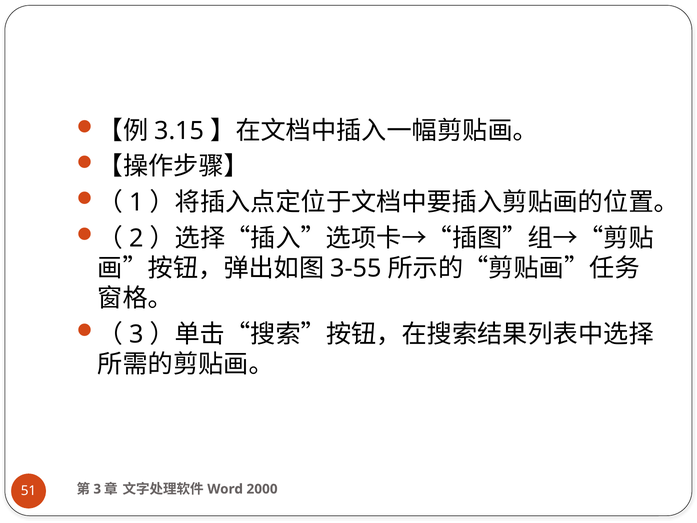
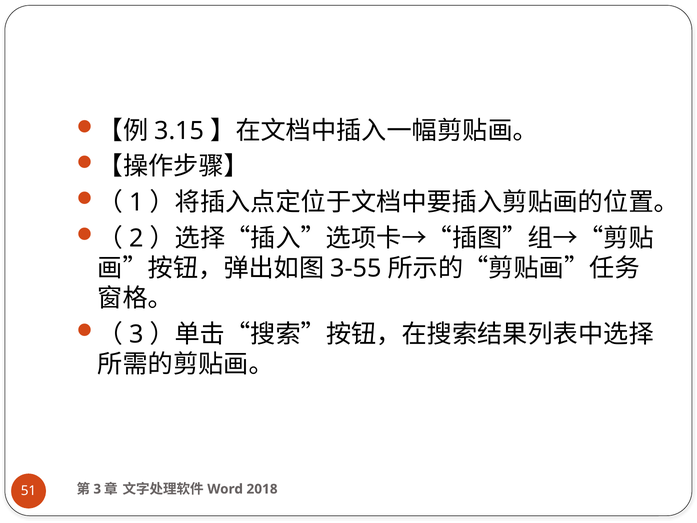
2000: 2000 -> 2018
